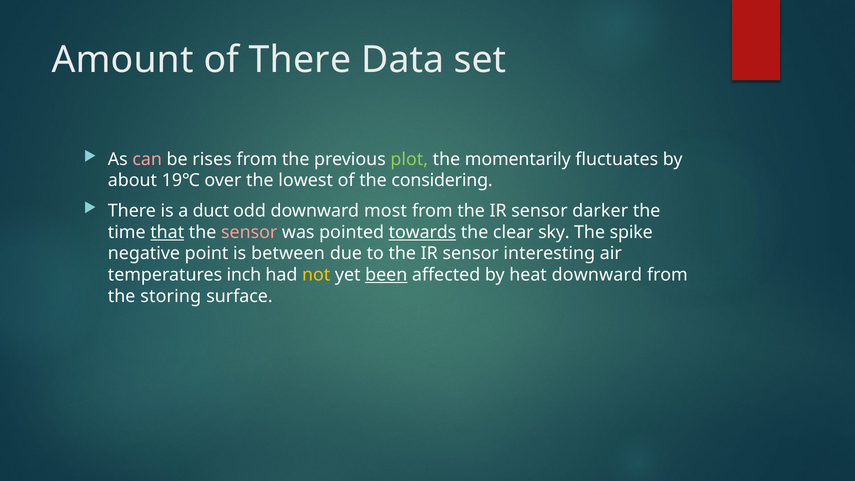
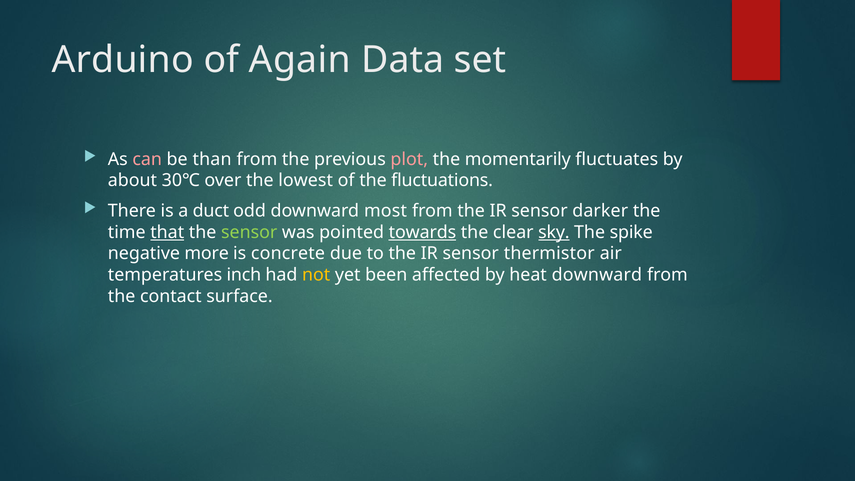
Amount: Amount -> Arduino
of There: There -> Again
rises: rises -> than
plot colour: light green -> pink
19℃: 19℃ -> 30℃
considering: considering -> fluctuations
sensor at (249, 232) colour: pink -> light green
sky underline: none -> present
point: point -> more
between: between -> concrete
interesting: interesting -> thermistor
been underline: present -> none
storing: storing -> contact
